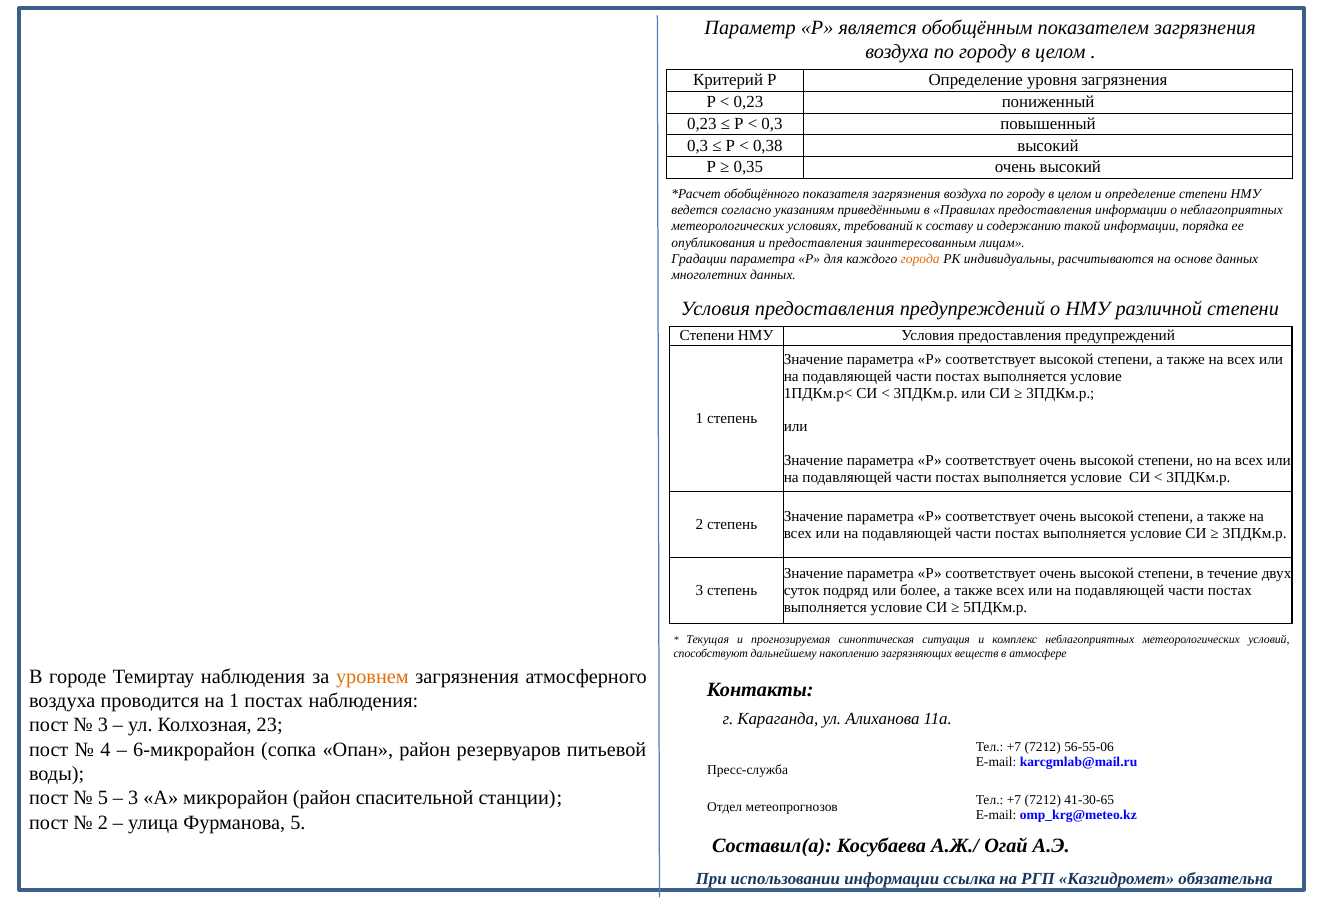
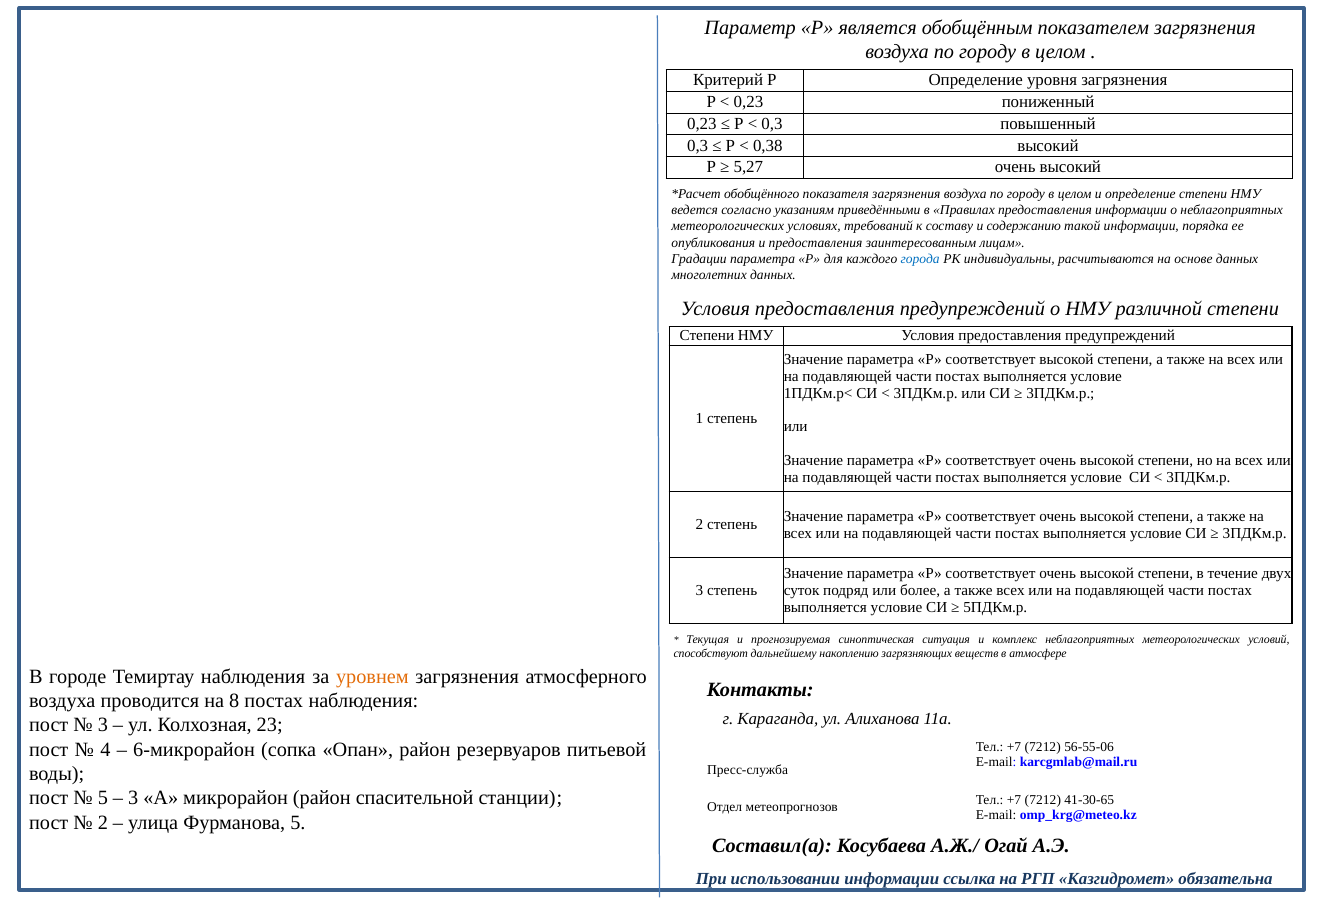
0,35: 0,35 -> 5,27
города colour: orange -> blue
на 1: 1 -> 8
